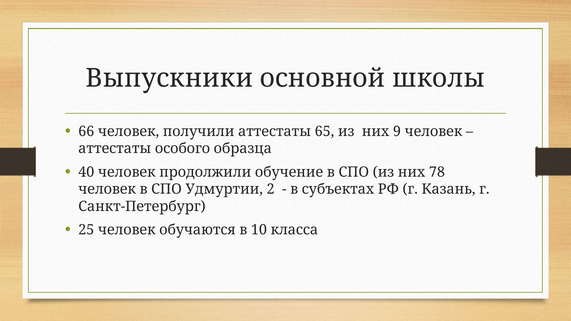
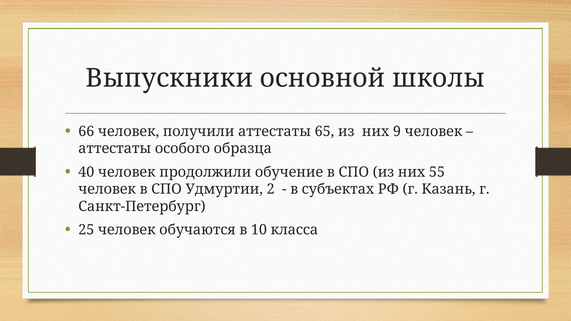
78: 78 -> 55
